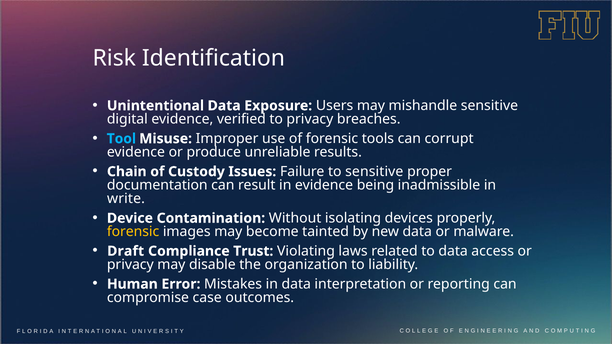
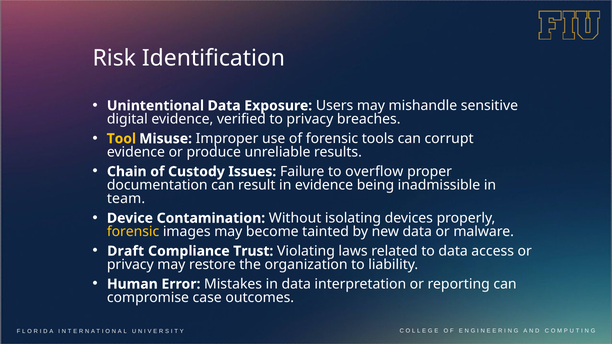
Tool colour: light blue -> yellow
to sensitive: sensitive -> overflow
write: write -> team
disable: disable -> restore
